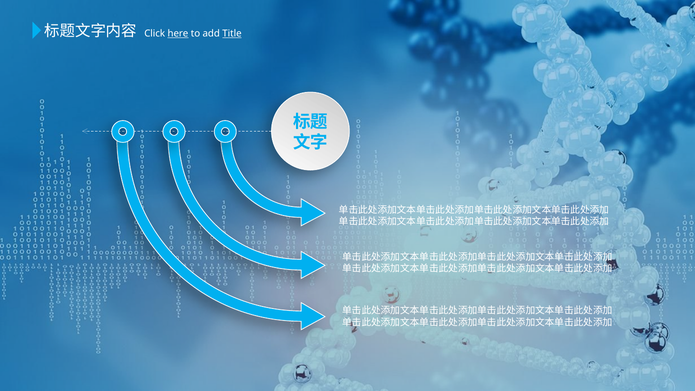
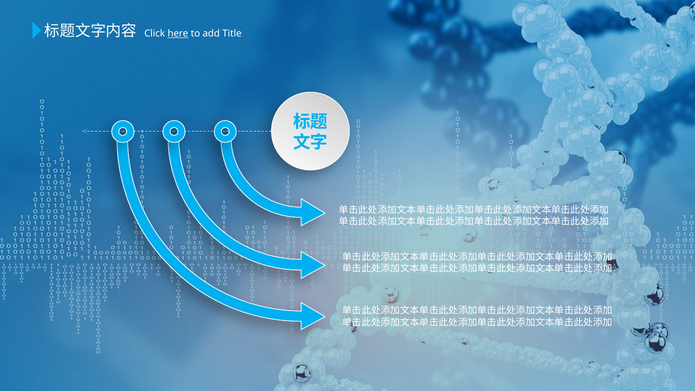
Title underline: present -> none
